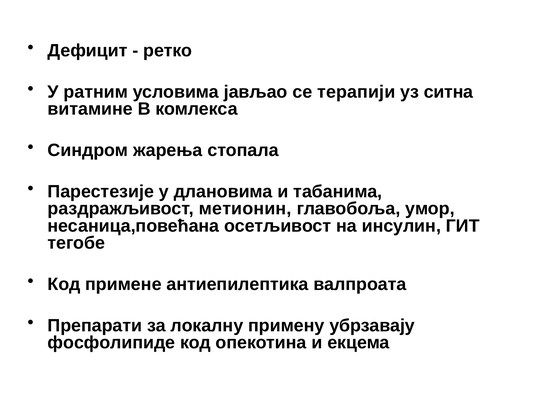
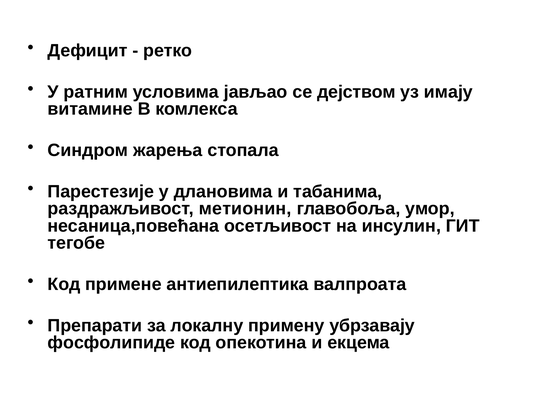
терапији: терапији -> дејством
ситна: ситна -> имају
